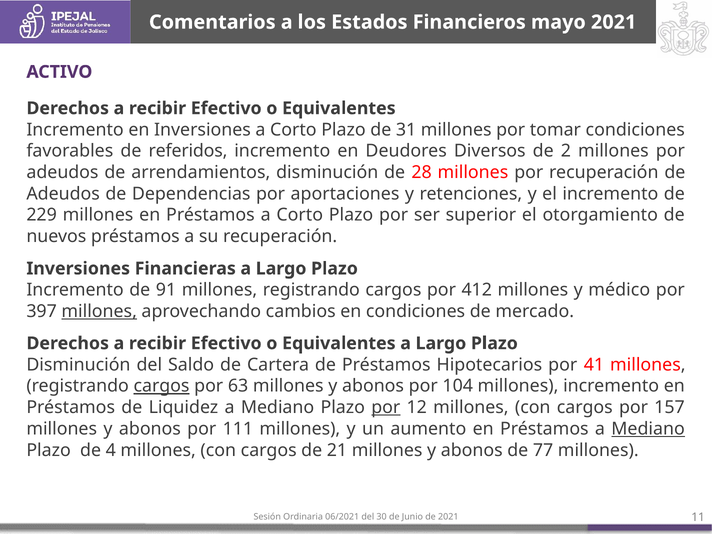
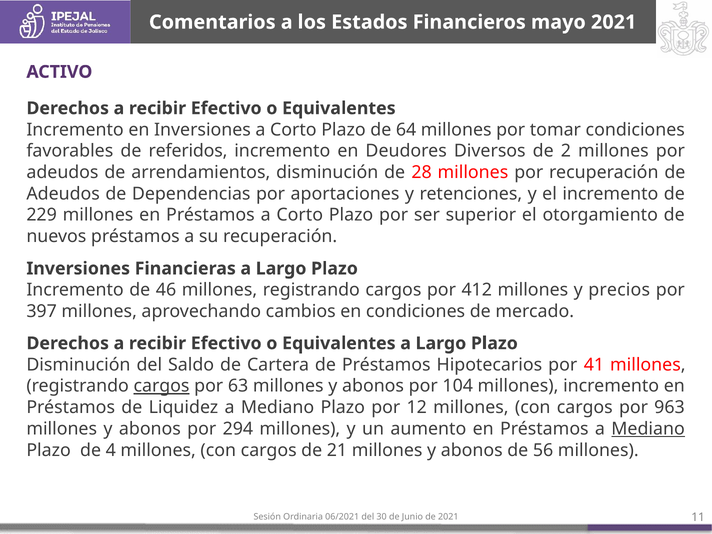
31: 31 -> 64
91: 91 -> 46
médico: médico -> precios
millones at (99, 311) underline: present -> none
por at (386, 407) underline: present -> none
157: 157 -> 963
111: 111 -> 294
77: 77 -> 56
